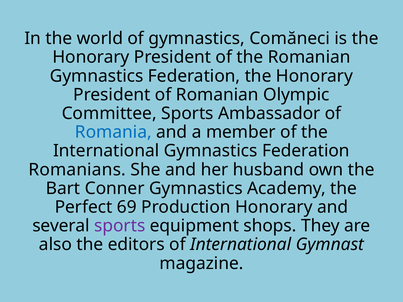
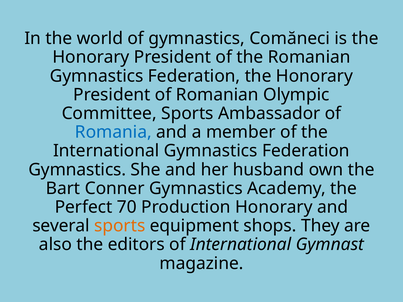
Romanians at (77, 170): Romanians -> Gymnastics
69: 69 -> 70
sports at (120, 226) colour: purple -> orange
